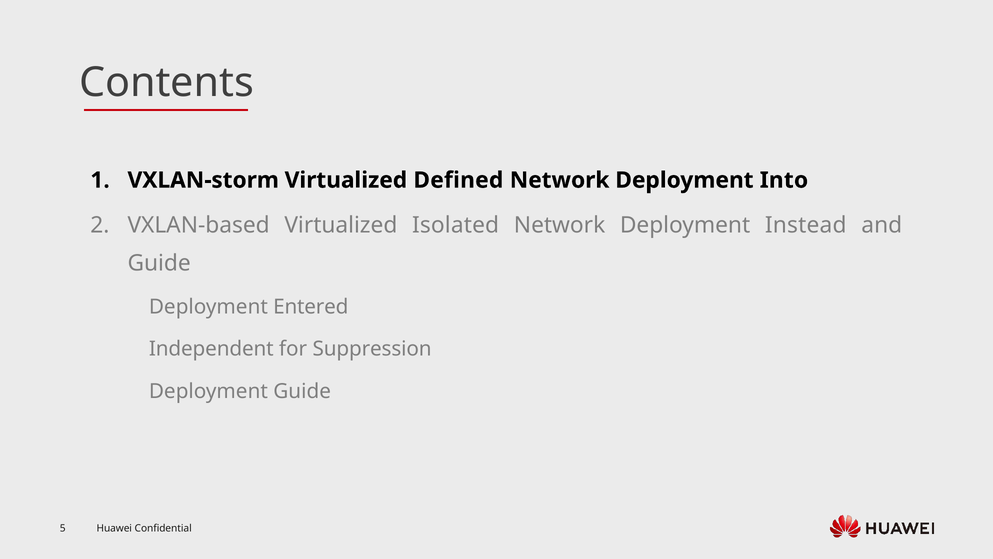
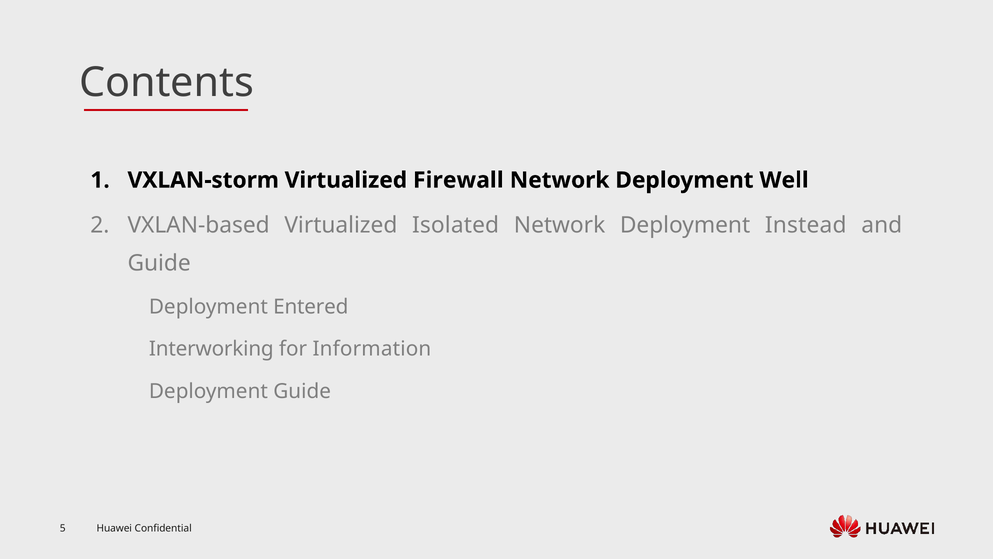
Defined: Defined -> Firewall
Into: Into -> Well
Independent: Independent -> Interworking
Suppression: Suppression -> Information
